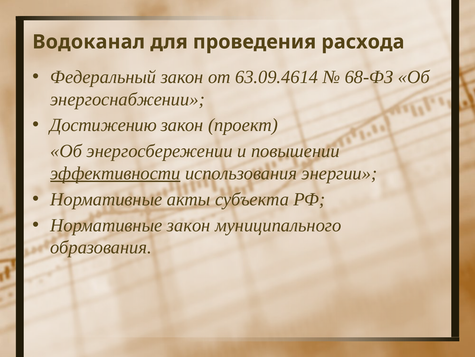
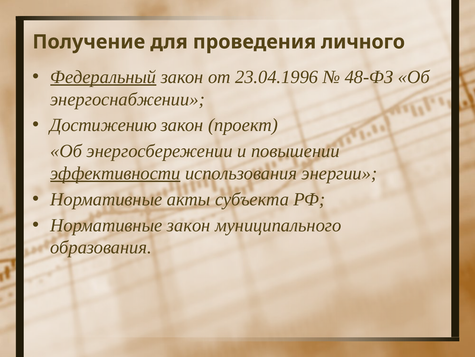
Водоканал: Водоканал -> Получение
расхода: расхода -> личного
Федеральный underline: none -> present
63.09.4614: 63.09.4614 -> 23.04.1996
68-ФЗ: 68-ФЗ -> 48-ФЗ
